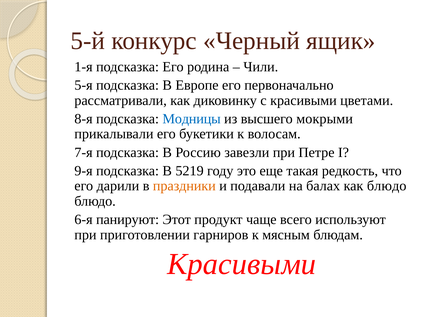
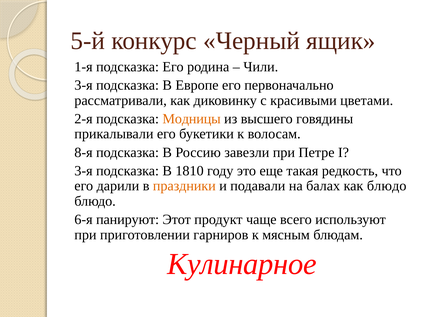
5-я at (83, 85): 5-я -> 3-я
8-я: 8-я -> 2-я
Модницы colour: blue -> orange
мокрыми: мокрыми -> говядины
7-я: 7-я -> 8-я
9-я at (83, 171): 9-я -> 3-я
5219: 5219 -> 1810
Красивыми at (242, 264): Красивыми -> Кулинарное
